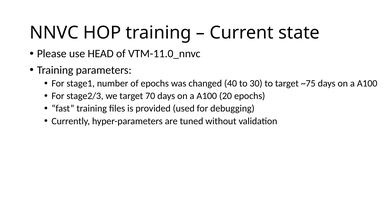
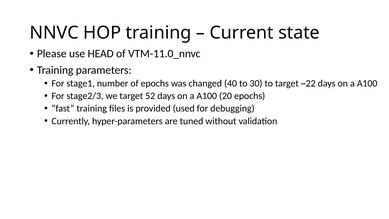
~75: ~75 -> ~22
70: 70 -> 52
